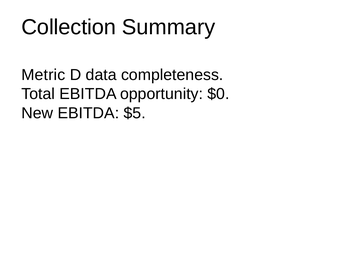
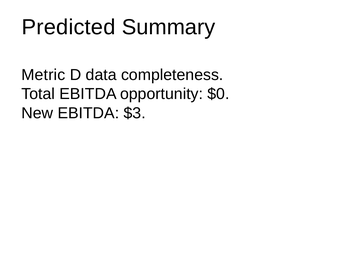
Collection: Collection -> Predicted
$5: $5 -> $3
